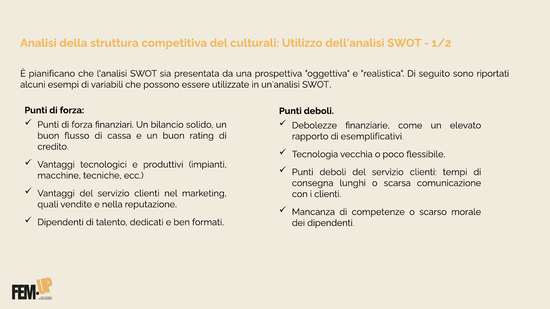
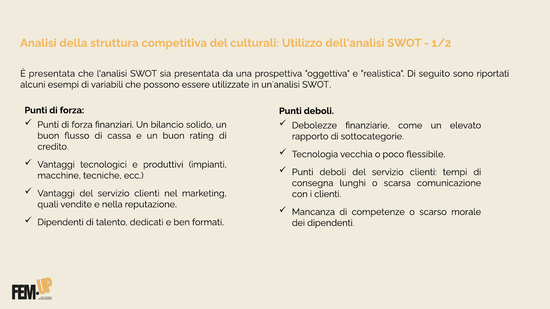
È pianificano: pianificano -> presentata
esemplificativi: esemplificativi -> sottocategorie
